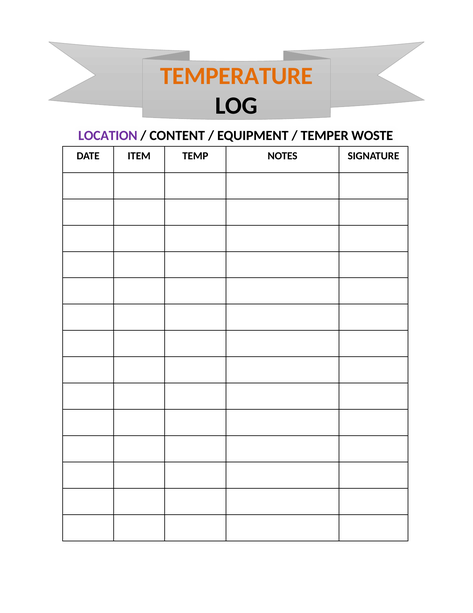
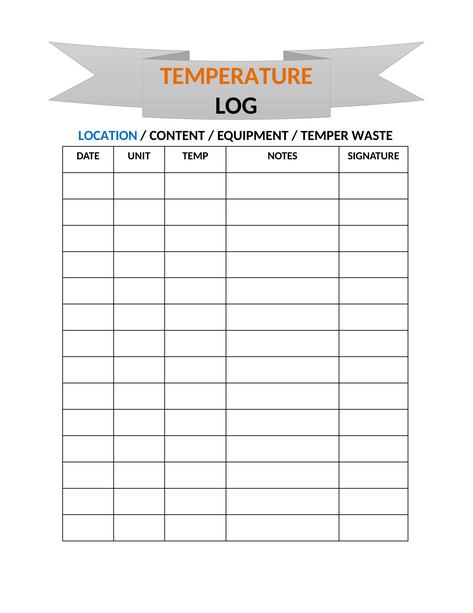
LOCATION colour: purple -> blue
WOSTE: WOSTE -> WASTE
ITEM: ITEM -> UNIT
